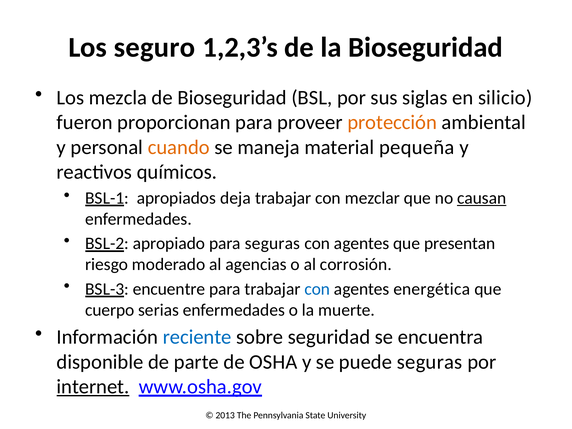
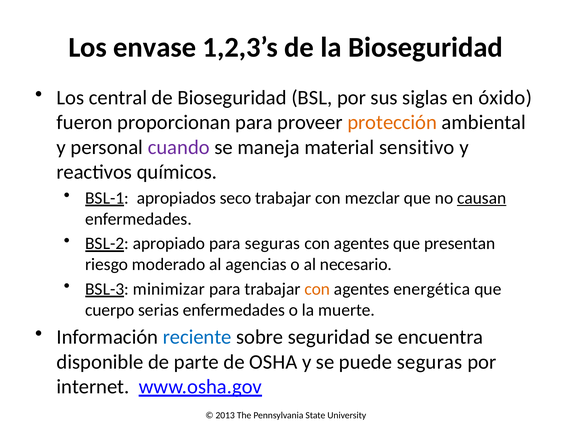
seguro: seguro -> envase
mezcla: mezcla -> central
silicio: silicio -> óxido
cuando colour: orange -> purple
pequeña: pequeña -> sensitivo
deja: deja -> seco
corrosión: corrosión -> necesario
encuentre: encuentre -> minimizar
con at (317, 289) colour: blue -> orange
internet underline: present -> none
